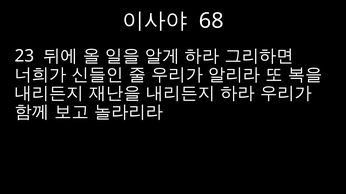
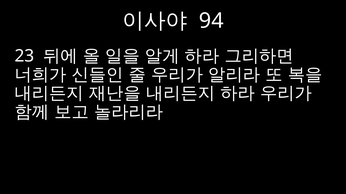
68: 68 -> 94
